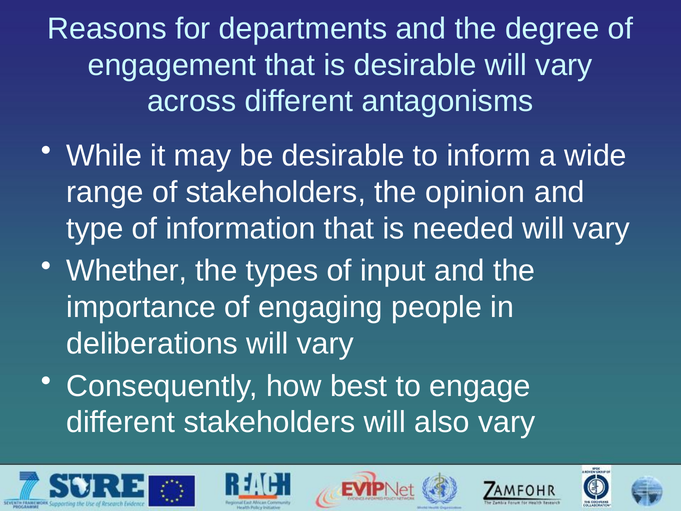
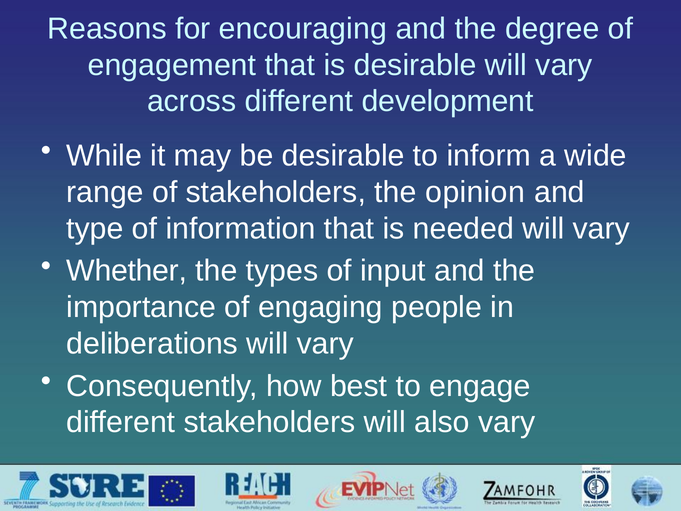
departments: departments -> encouraging
antagonisms: antagonisms -> development
